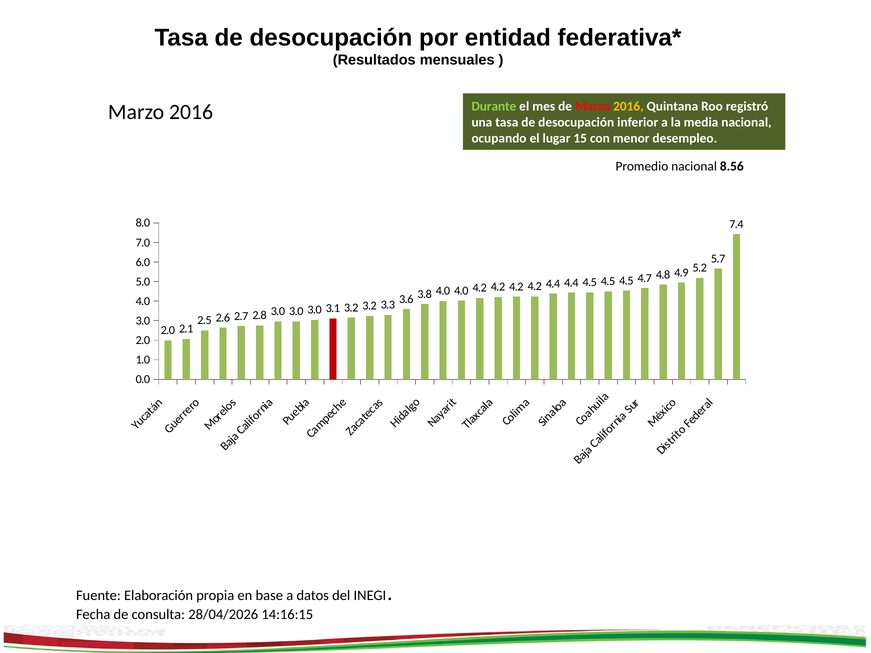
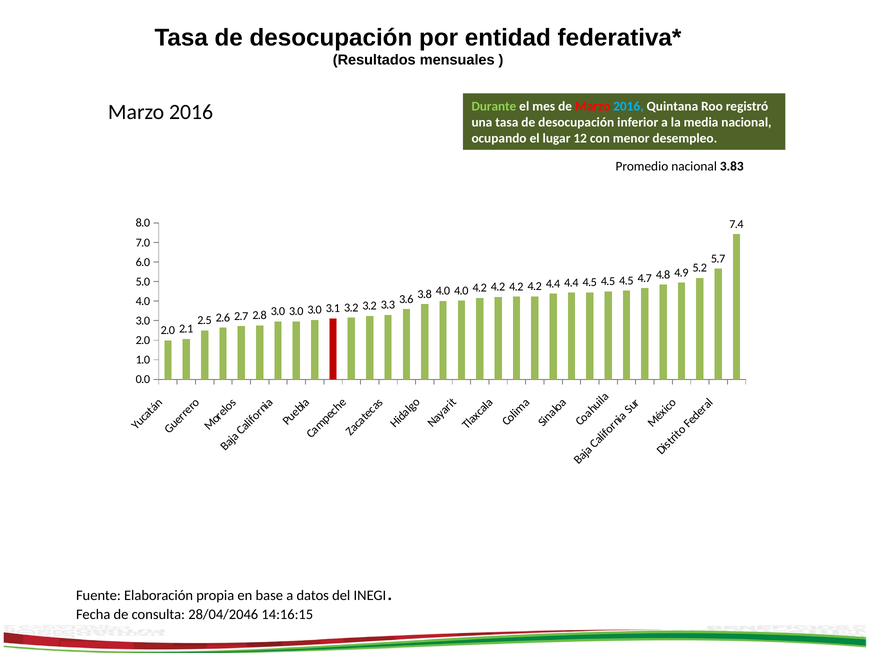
2016 at (628, 107) colour: yellow -> light blue
15: 15 -> 12
8.56: 8.56 -> 3.83
28/04/2026: 28/04/2026 -> 28/04/2046
